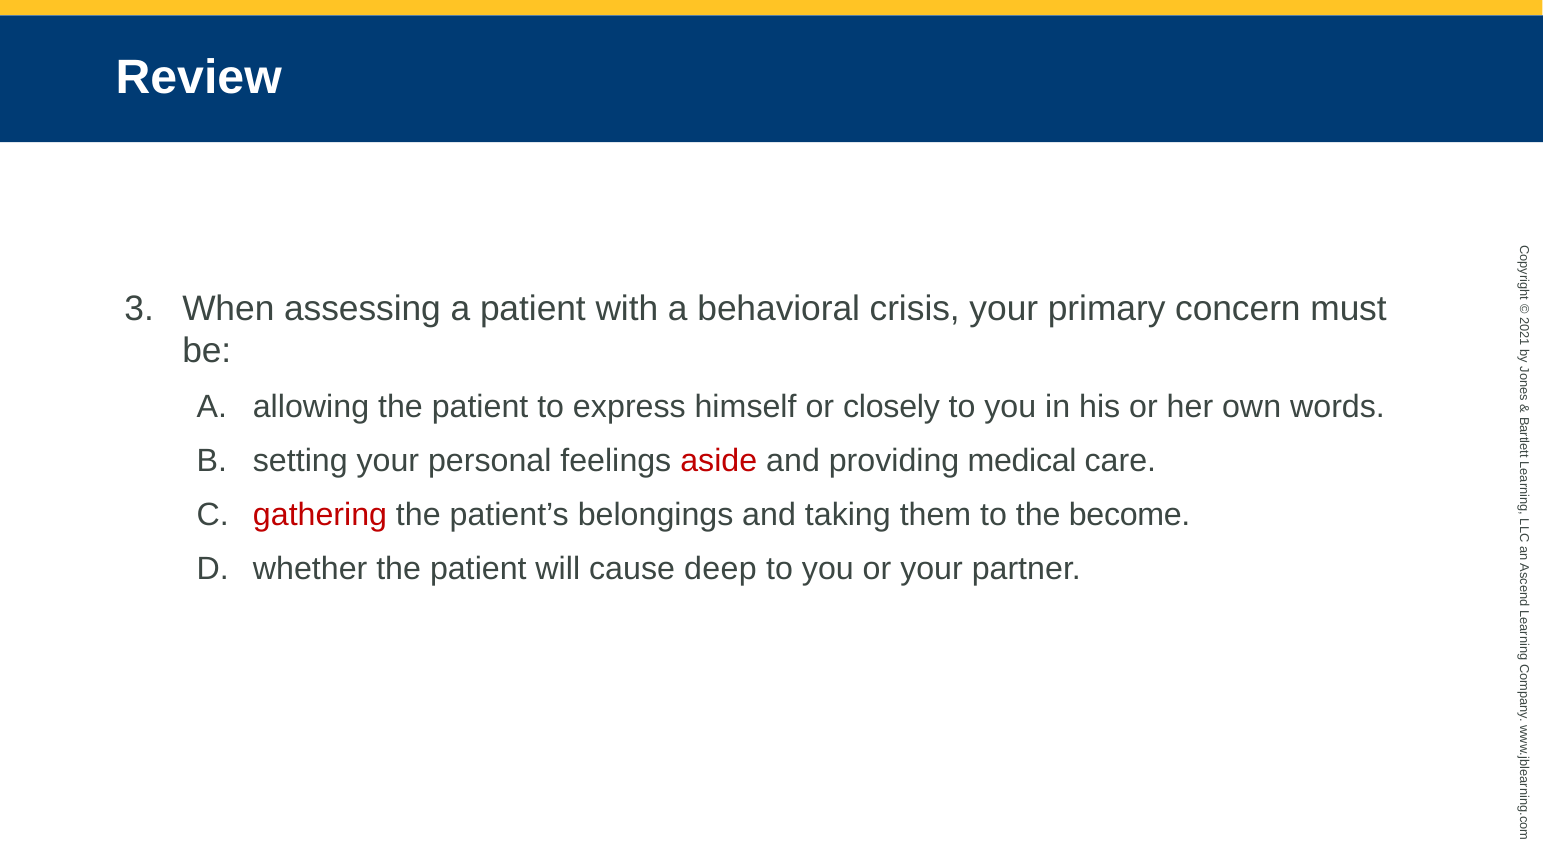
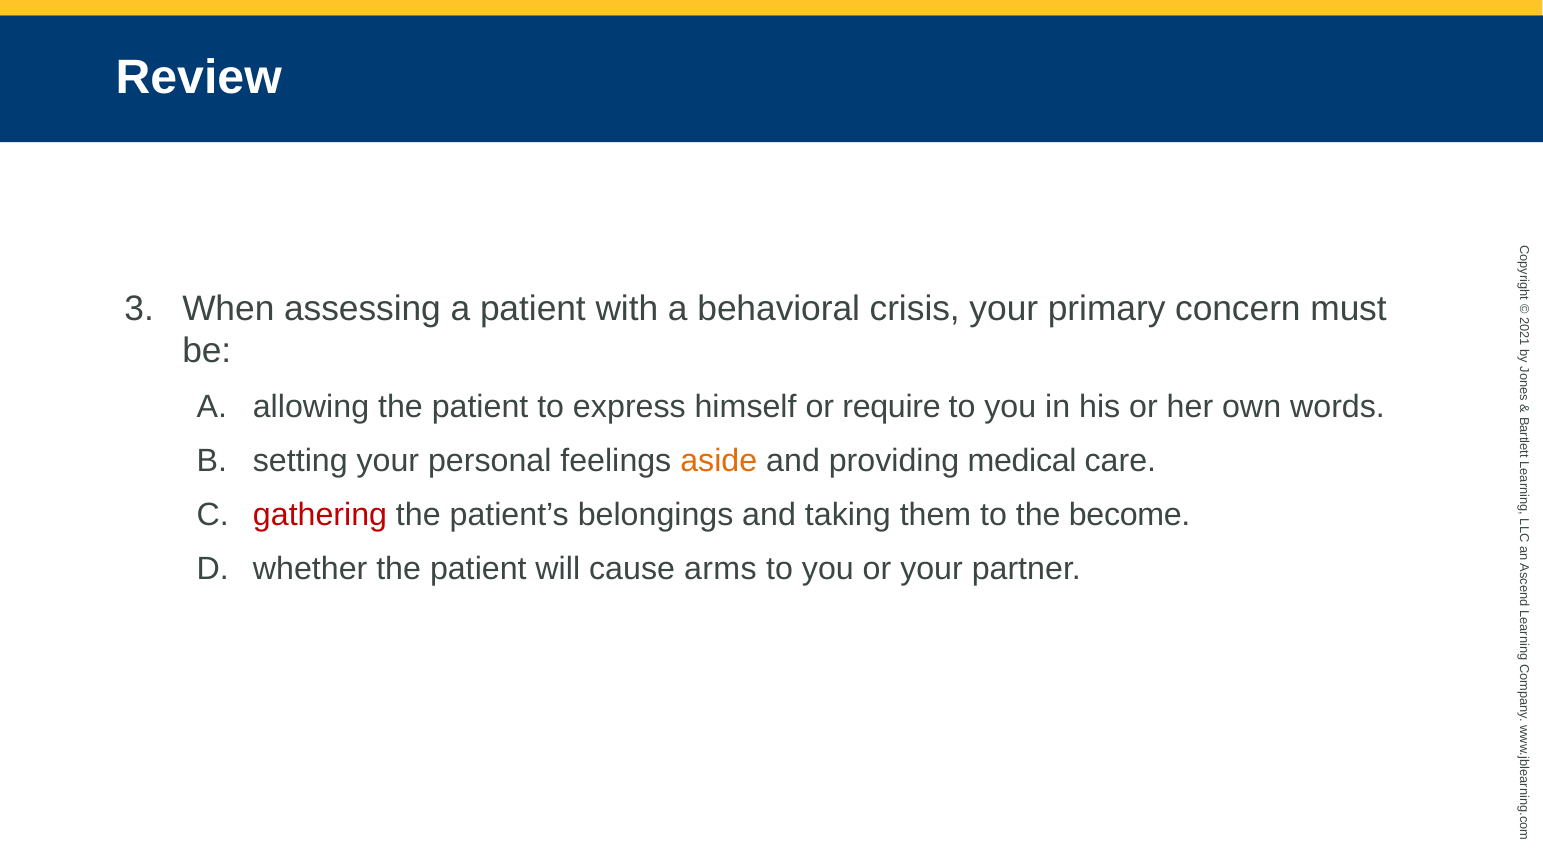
closely: closely -> require
aside colour: red -> orange
deep: deep -> arms
